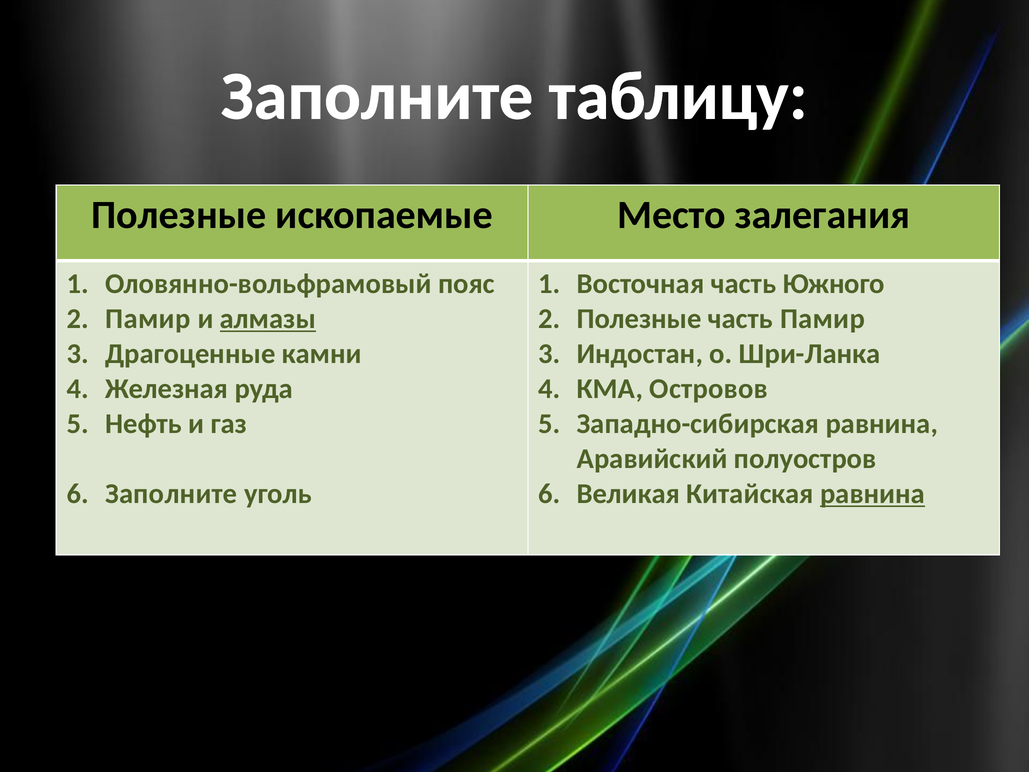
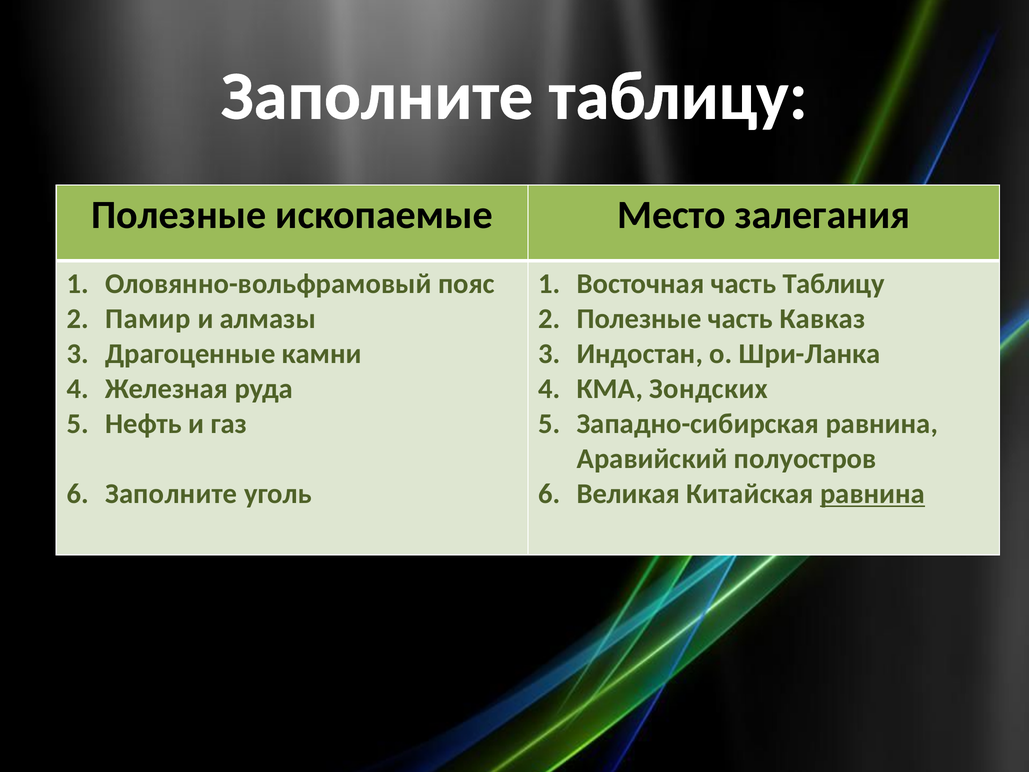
часть Южного: Южного -> Таблицу
алмазы underline: present -> none
часть Памир: Памир -> Кавказ
Островов: Островов -> Зондских
